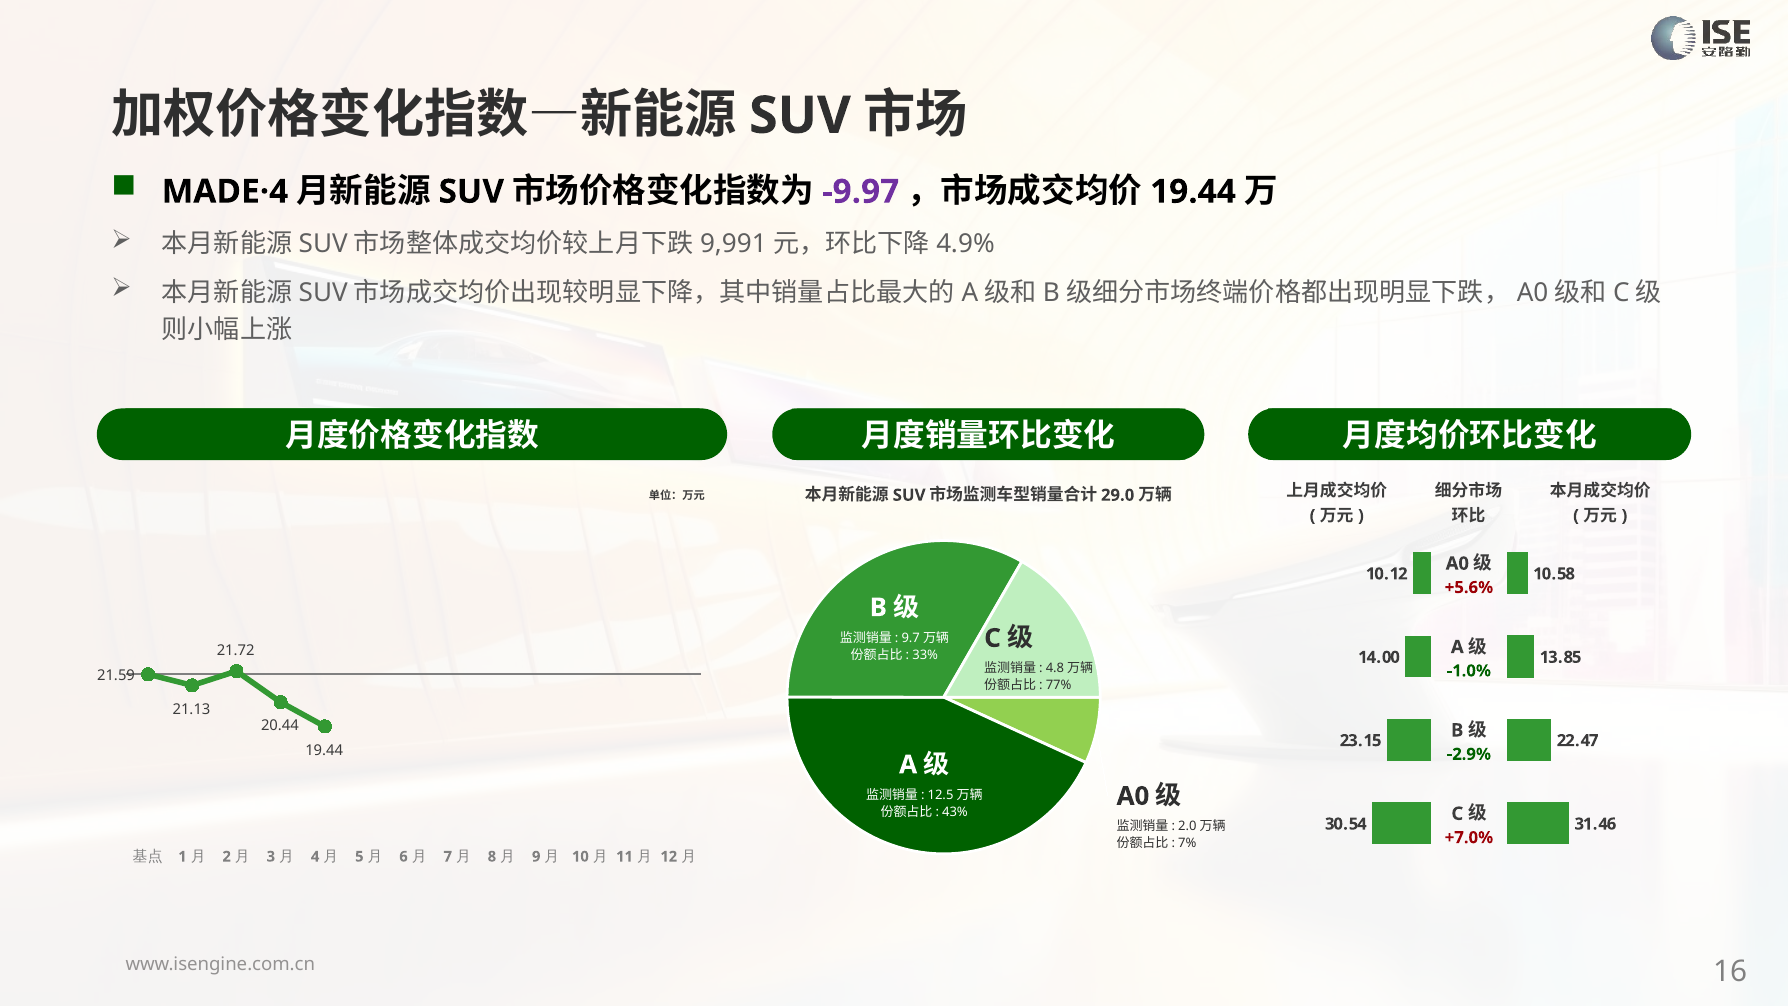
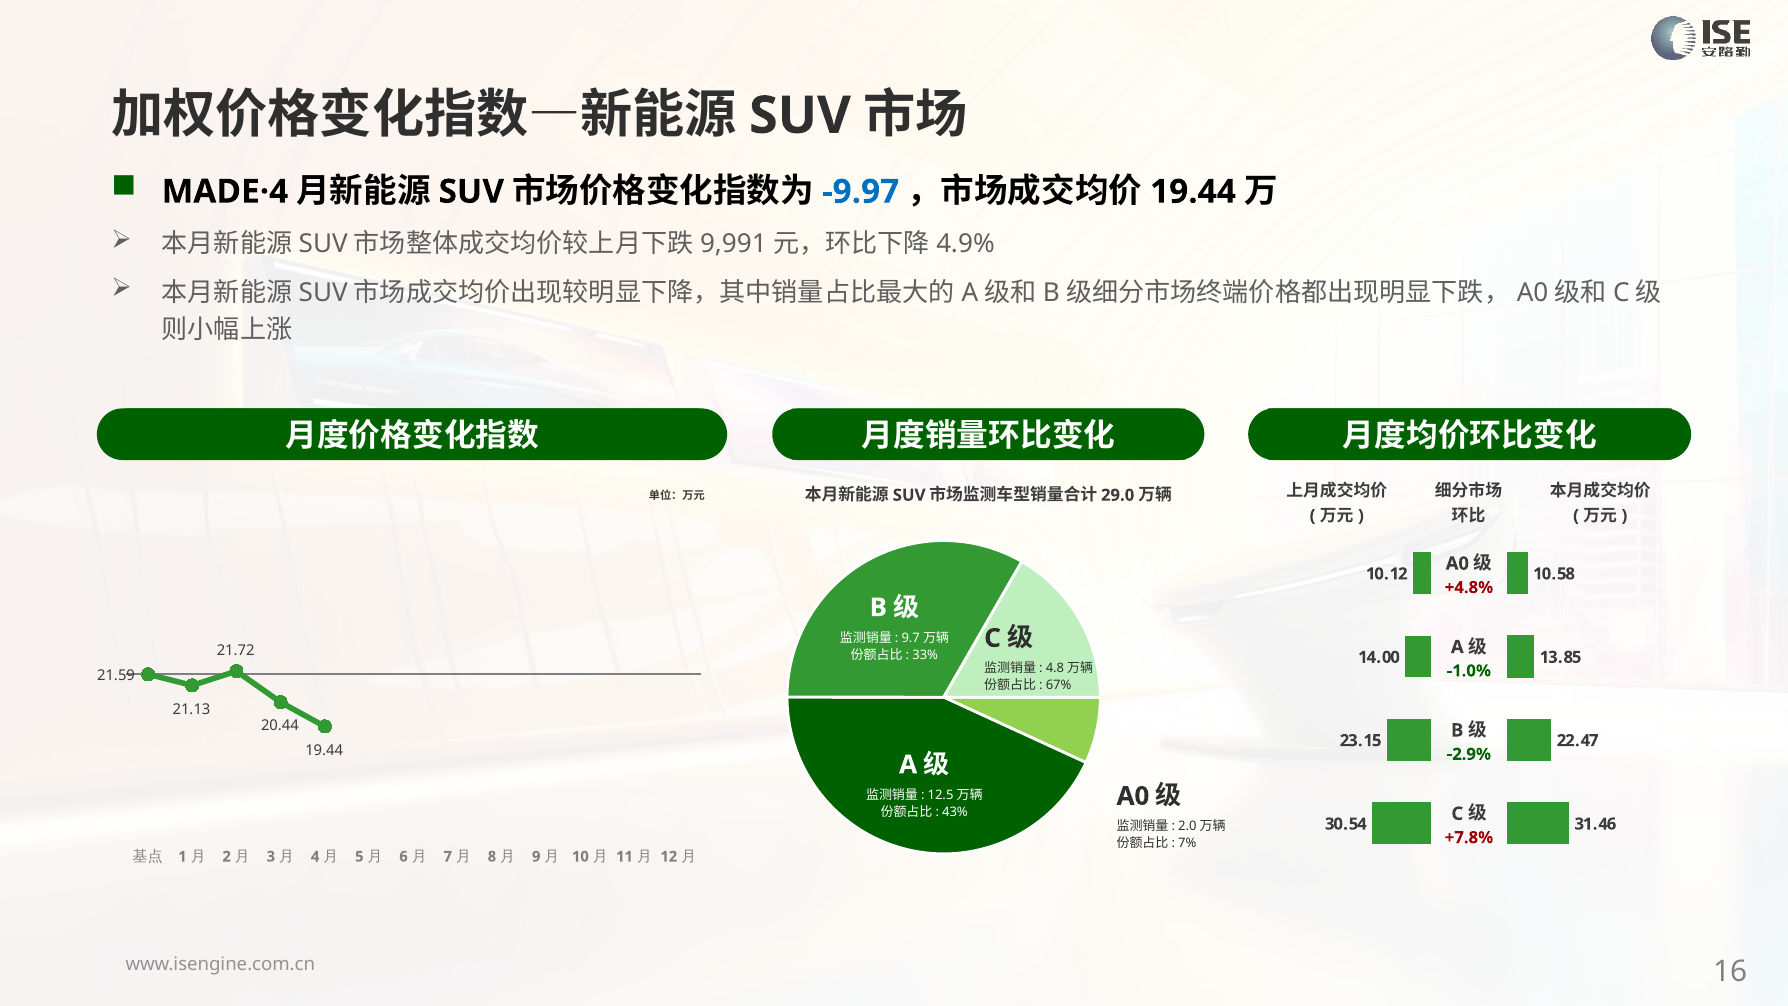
-9.97 colour: purple -> blue
+5.6%: +5.6% -> +4.8%
77%: 77% -> 67%
+7.0%: +7.0% -> +7.8%
